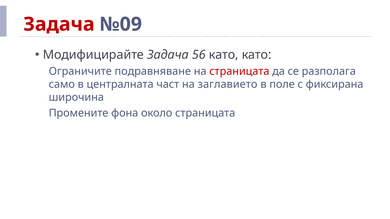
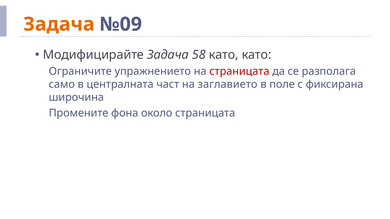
Задача at (59, 24) colour: red -> orange
56: 56 -> 58
подравняване: подравняване -> упражнението
